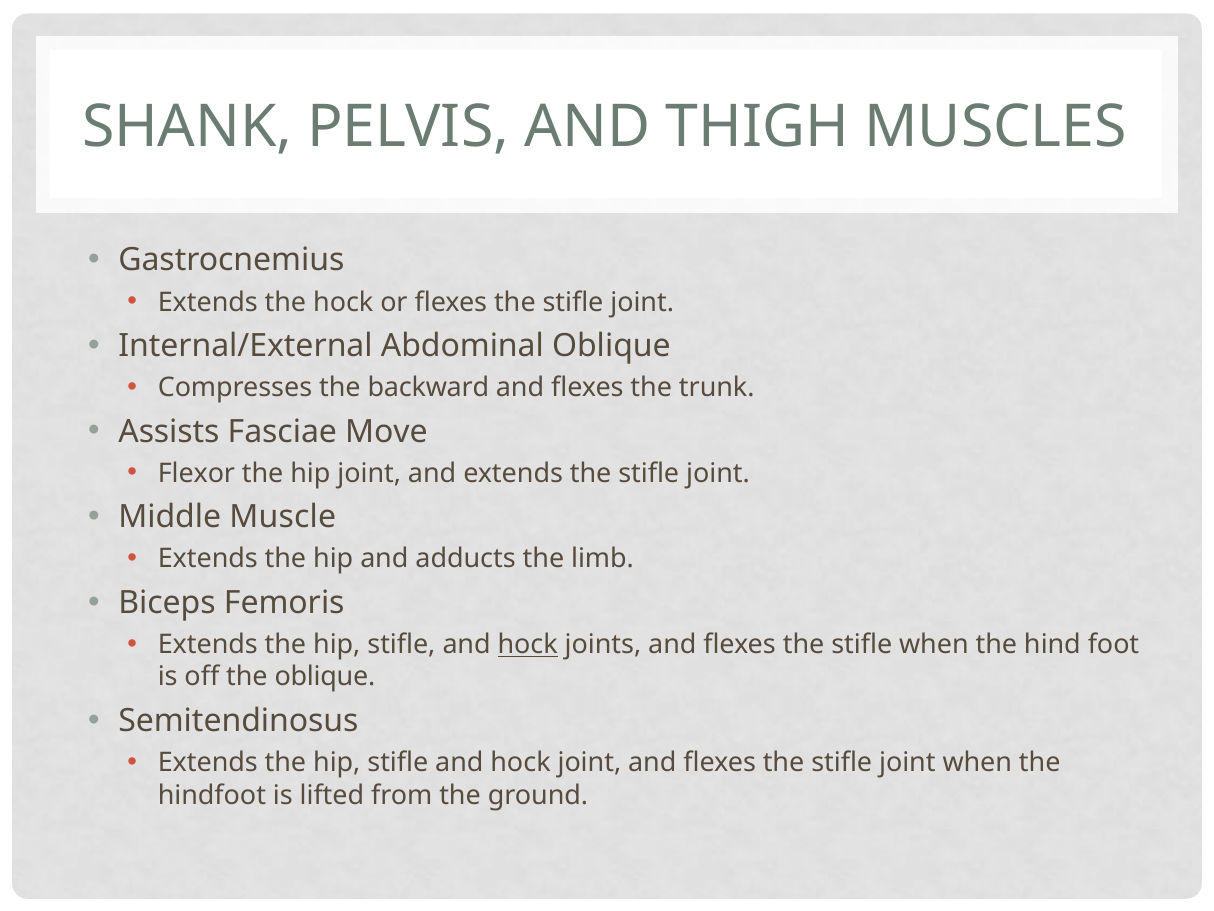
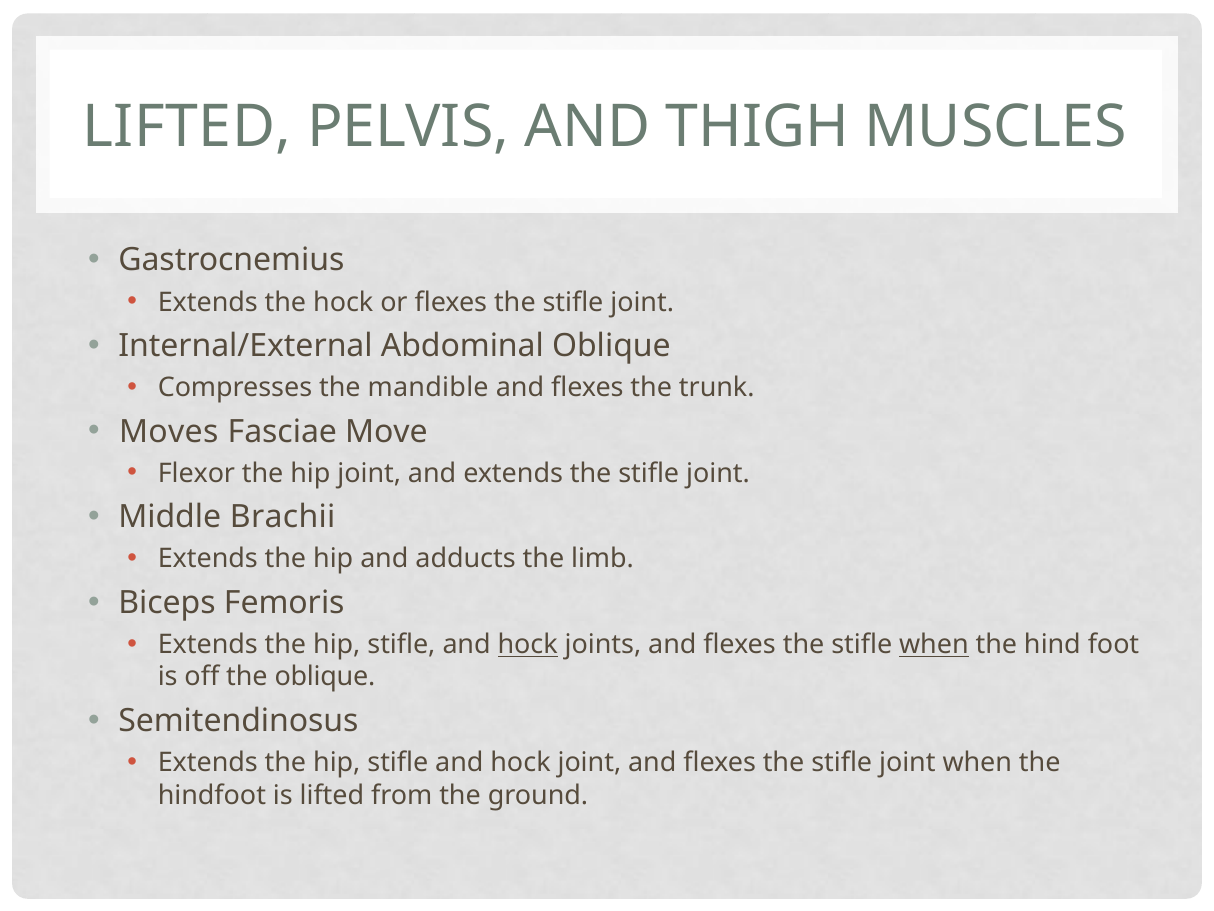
SHANK at (187, 127): SHANK -> LIFTED
backward: backward -> mandible
Assists: Assists -> Moves
Muscle: Muscle -> Brachii
when at (934, 644) underline: none -> present
